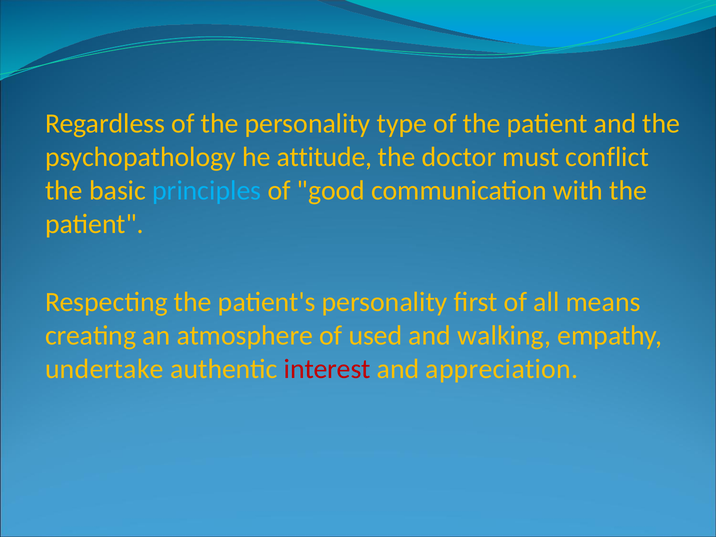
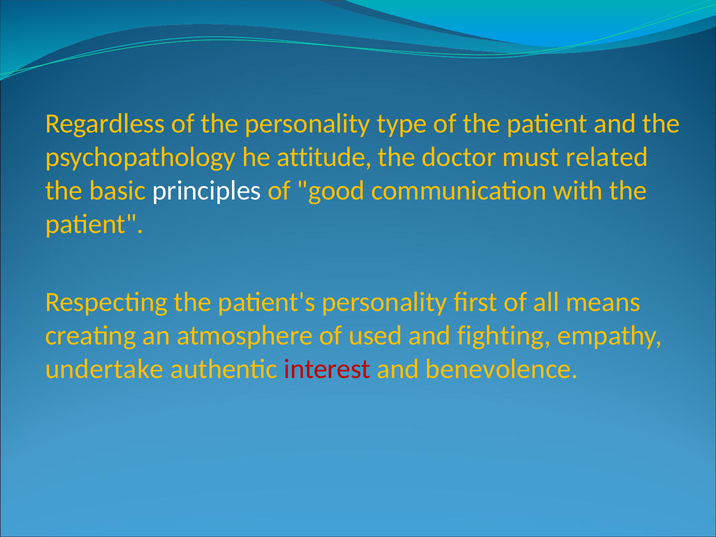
conflict: conflict -> related
principles colour: light blue -> white
walking: walking -> fighting
appreciation: appreciation -> benevolence
